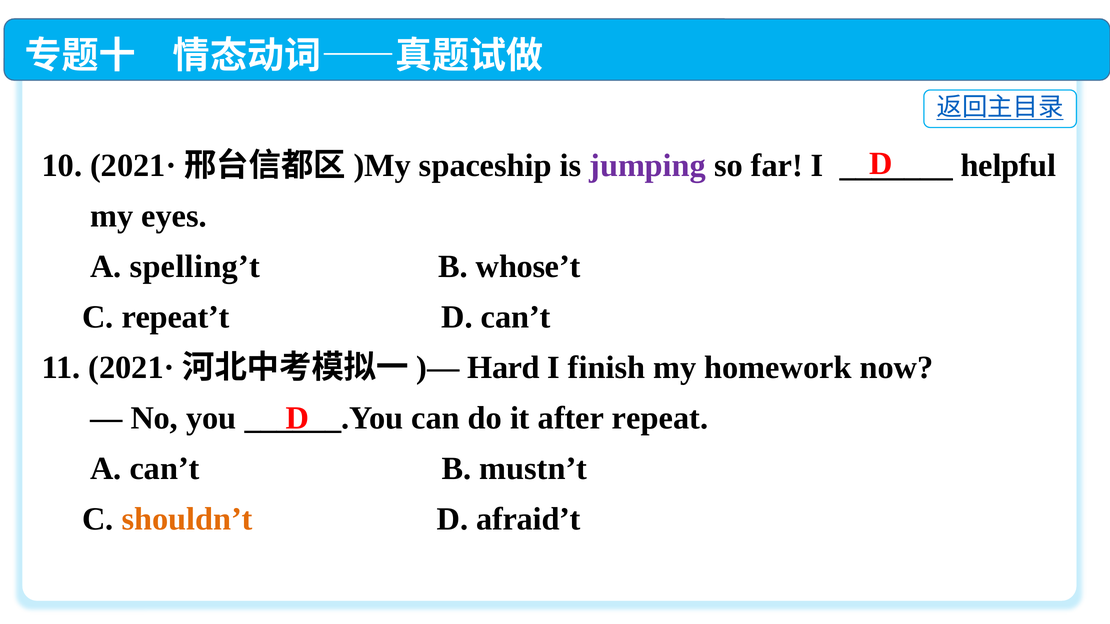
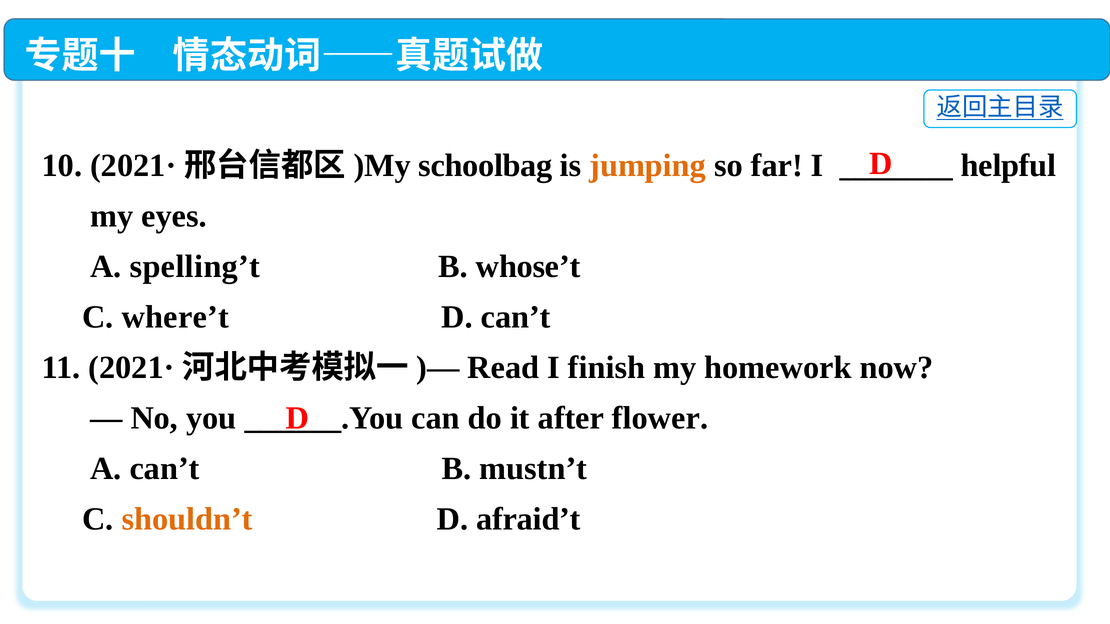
spaceship: spaceship -> schoolbag
jumping colour: purple -> orange
repeat’t: repeat’t -> where’t
Hard: Hard -> Read
repeat: repeat -> flower
